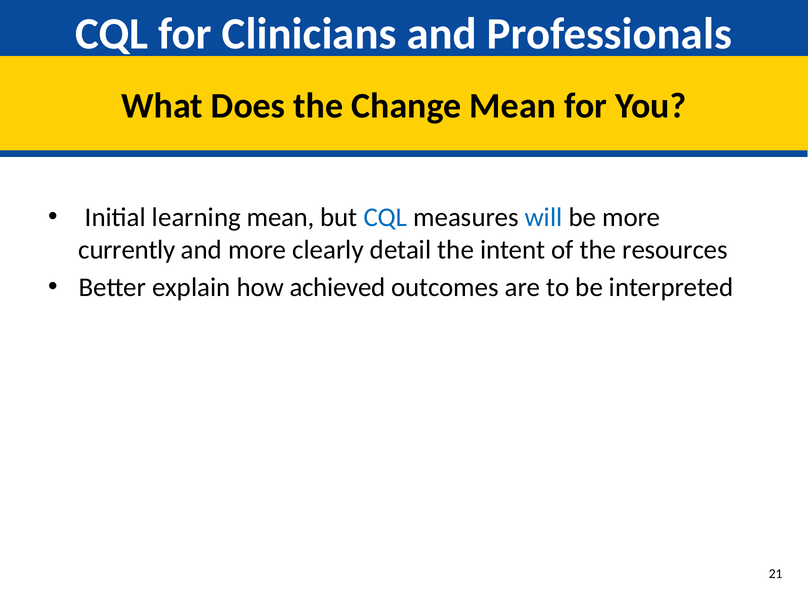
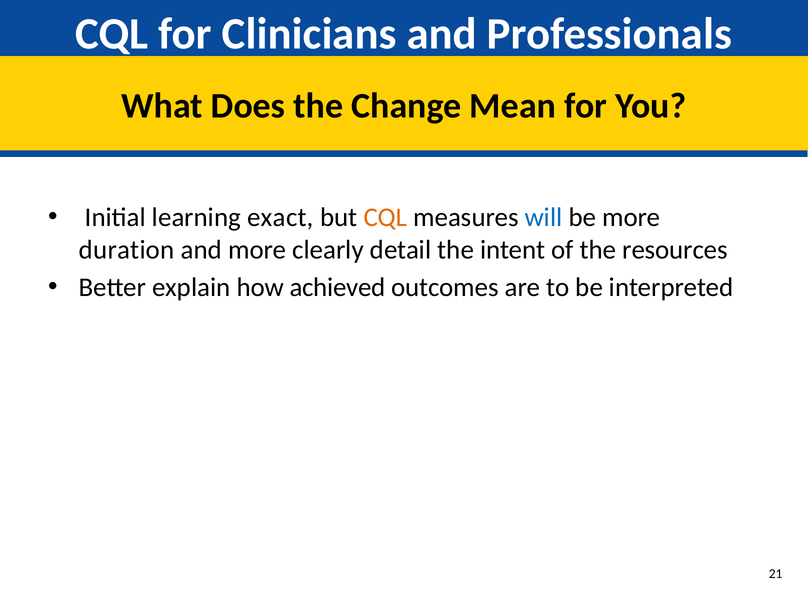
learning mean: mean -> exact
CQL at (385, 217) colour: blue -> orange
currently: currently -> duration
